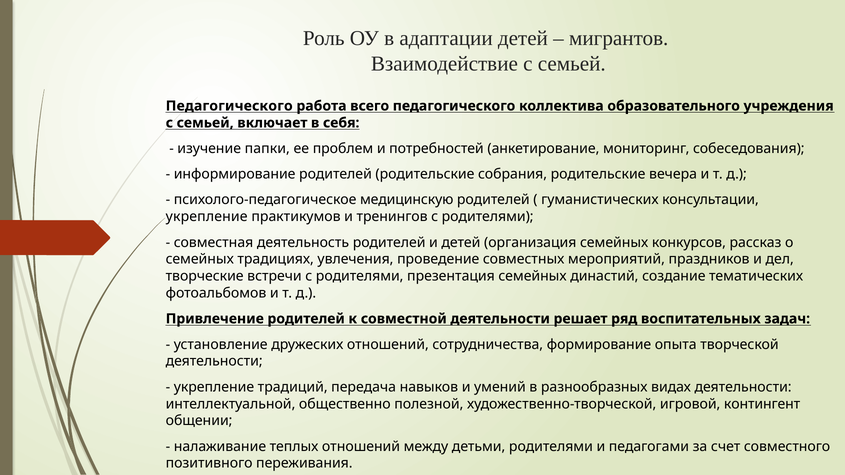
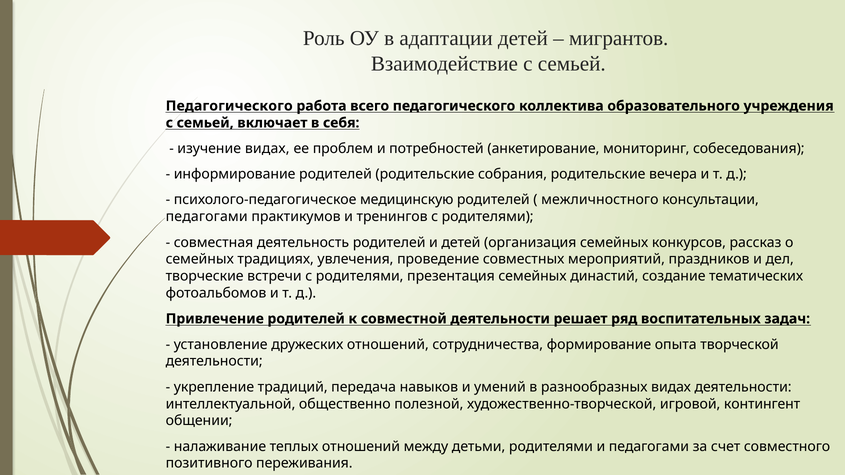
изучение папки: папки -> видах
гуманистических: гуманистических -> межличностного
укрепление at (207, 217): укрепление -> педагогами
